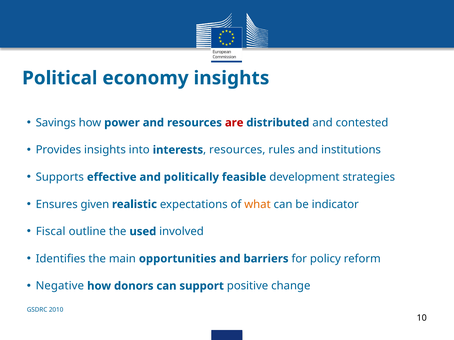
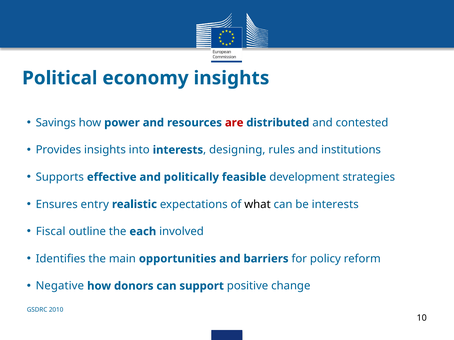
resources at (237, 150): resources -> designing
given: given -> entry
what colour: orange -> black
be indicator: indicator -> interests
used: used -> each
